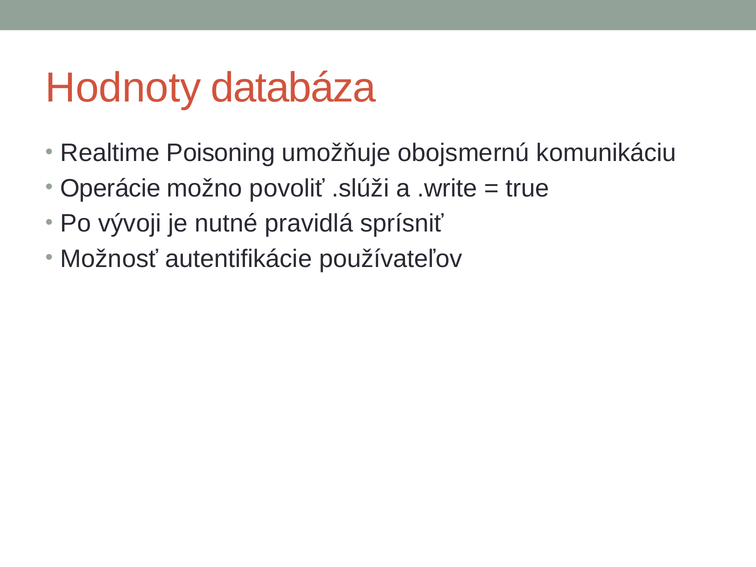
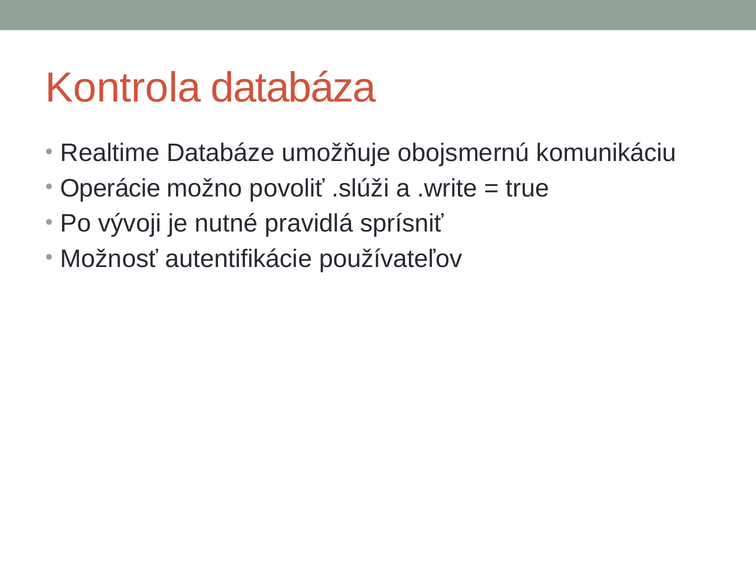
Hodnoty: Hodnoty -> Kontrola
Poisoning: Poisoning -> Databáze
